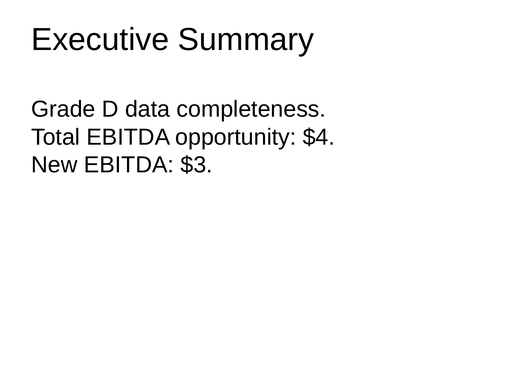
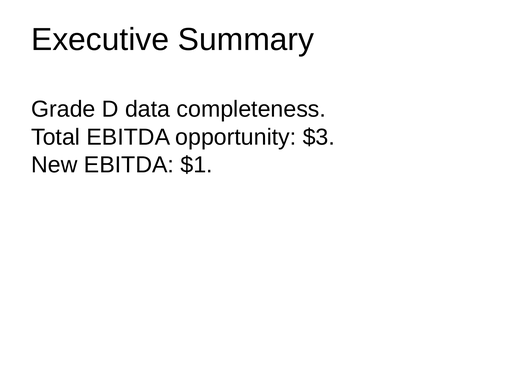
$4: $4 -> $3
$3: $3 -> $1
